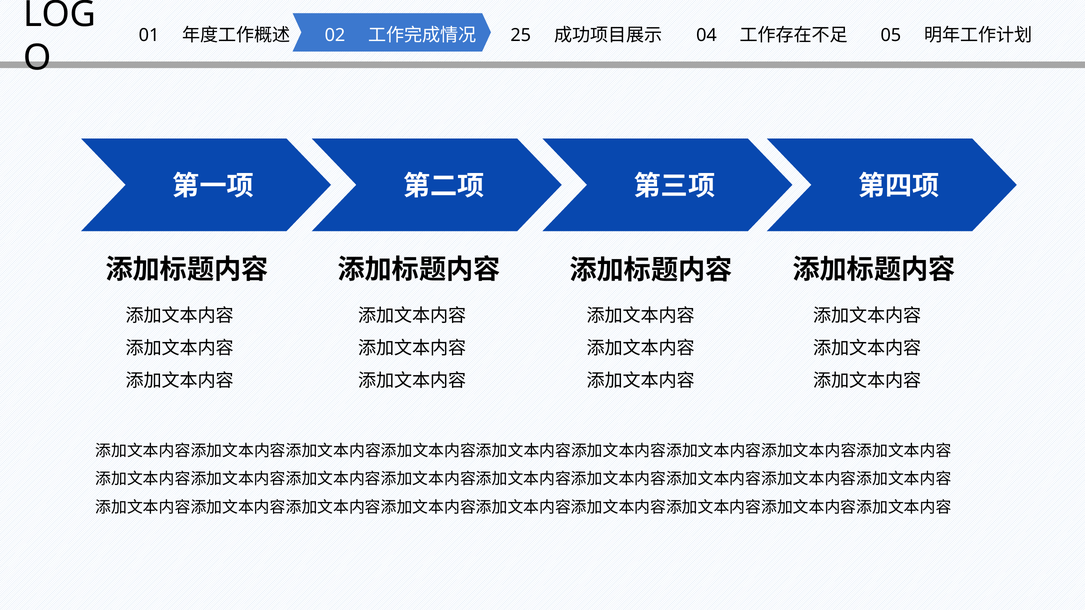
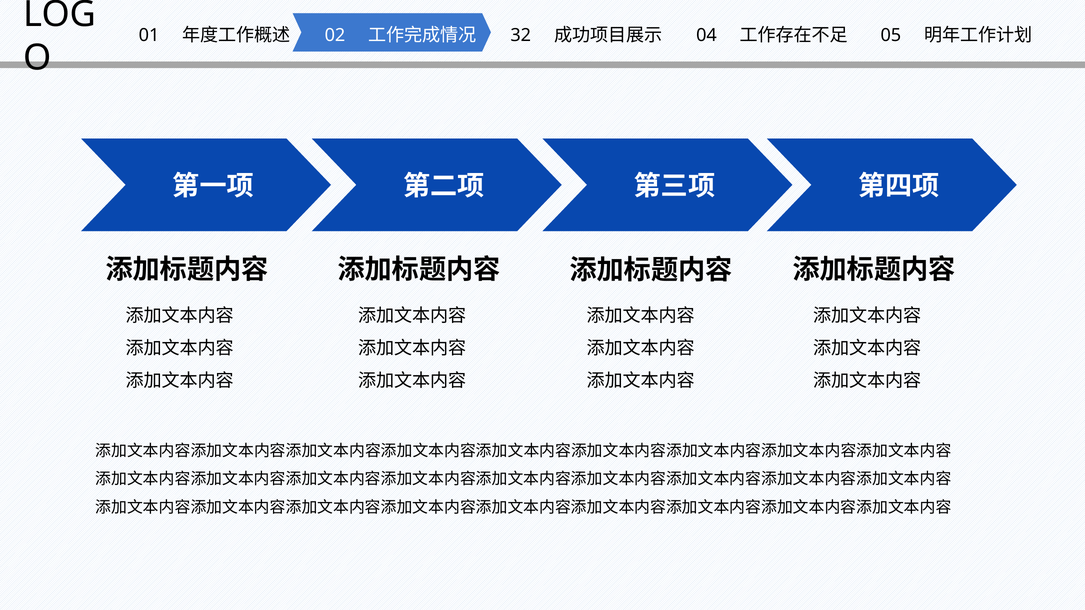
25: 25 -> 32
